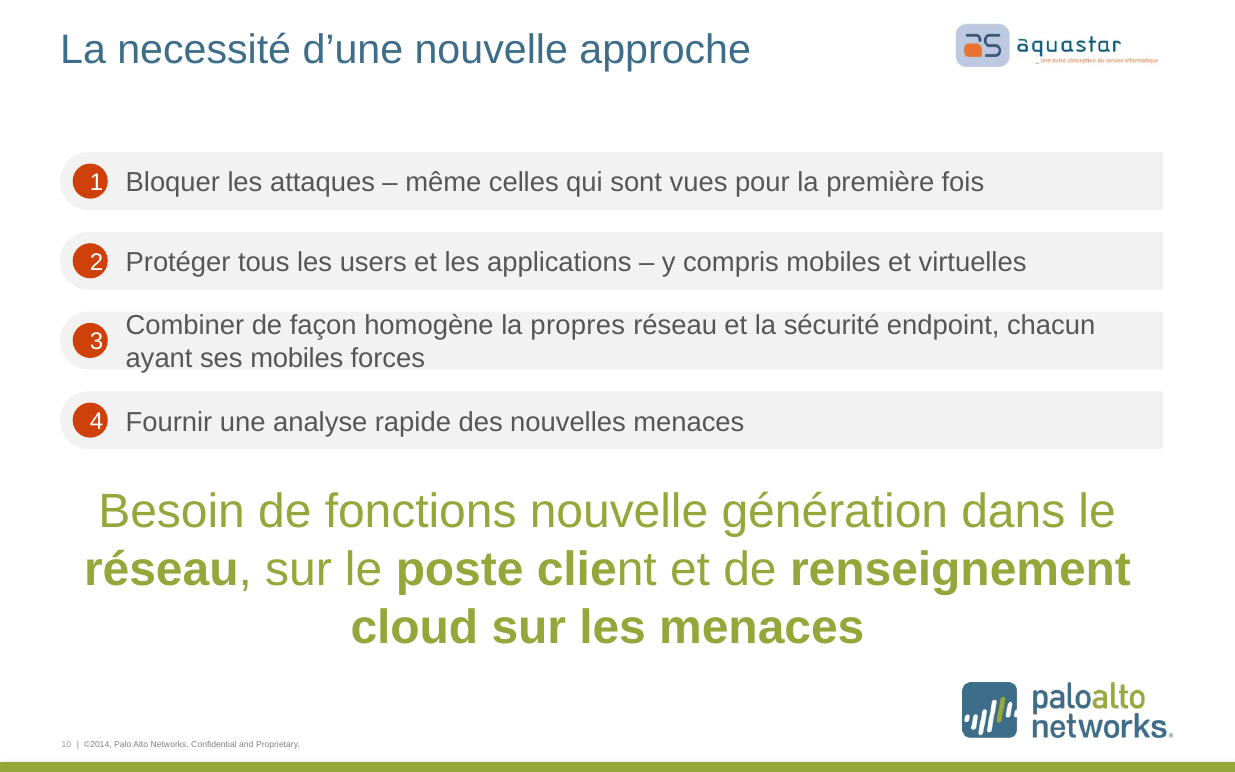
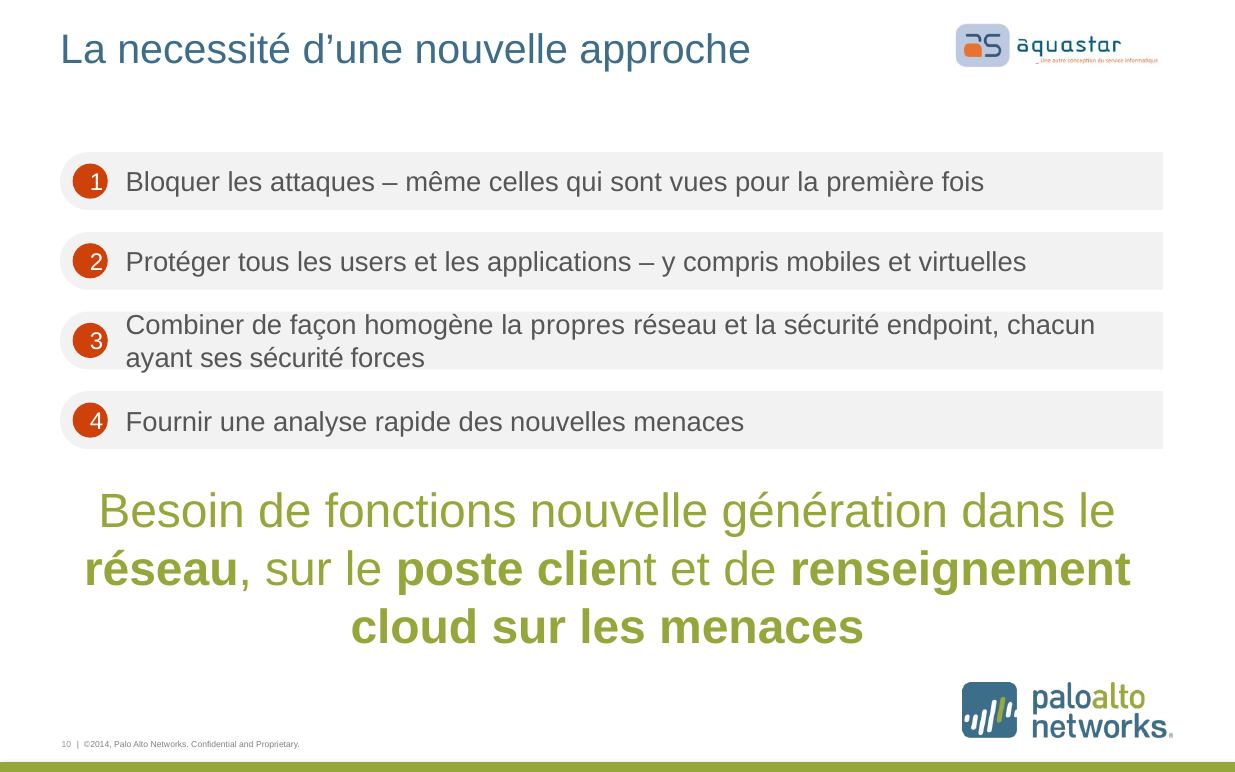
ses mobiles: mobiles -> sécurité
